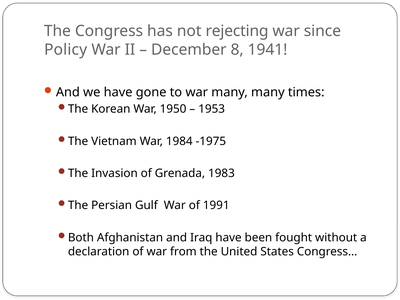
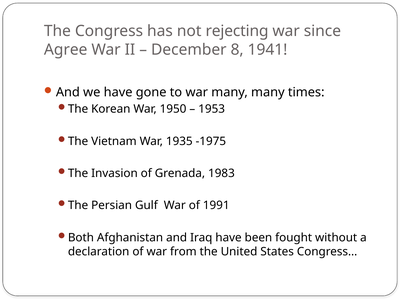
Policy: Policy -> Agree
1984: 1984 -> 1935
